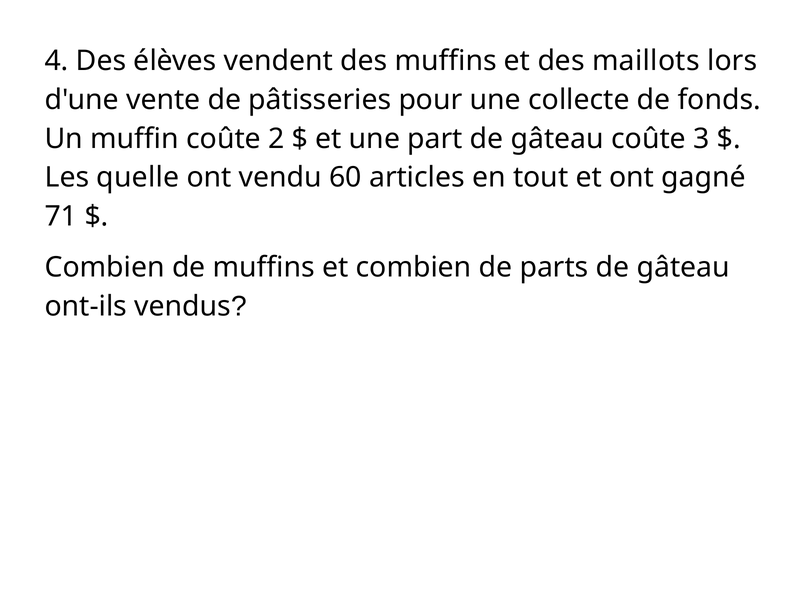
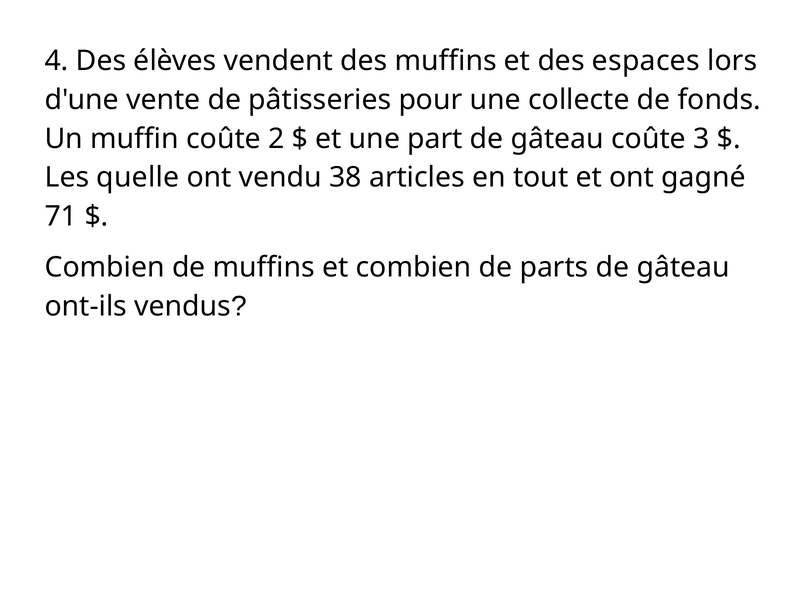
maillots: maillots -> espaces
60: 60 -> 38
